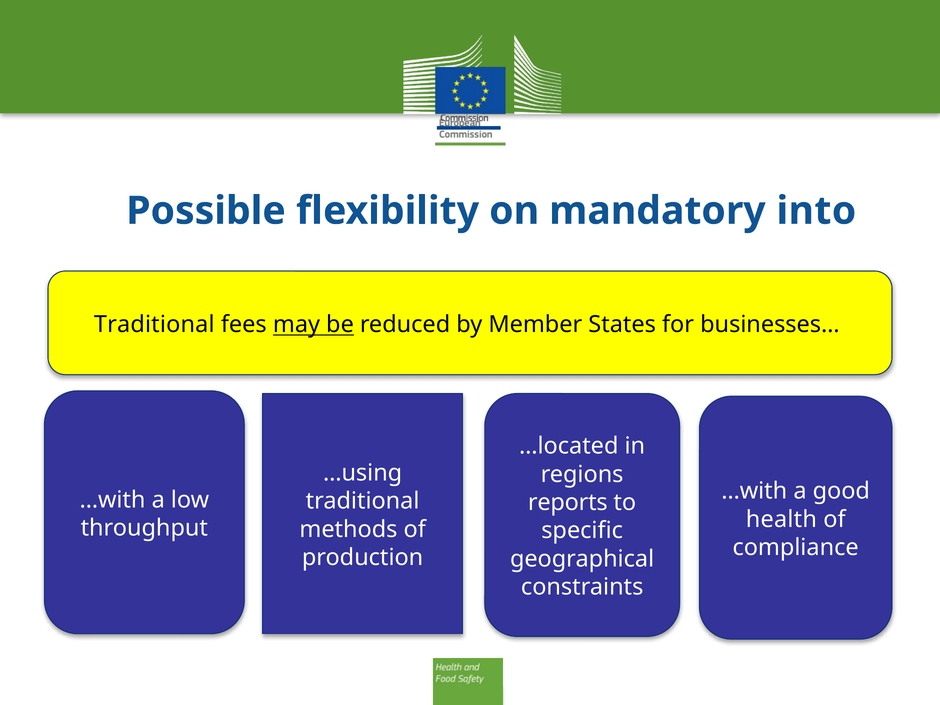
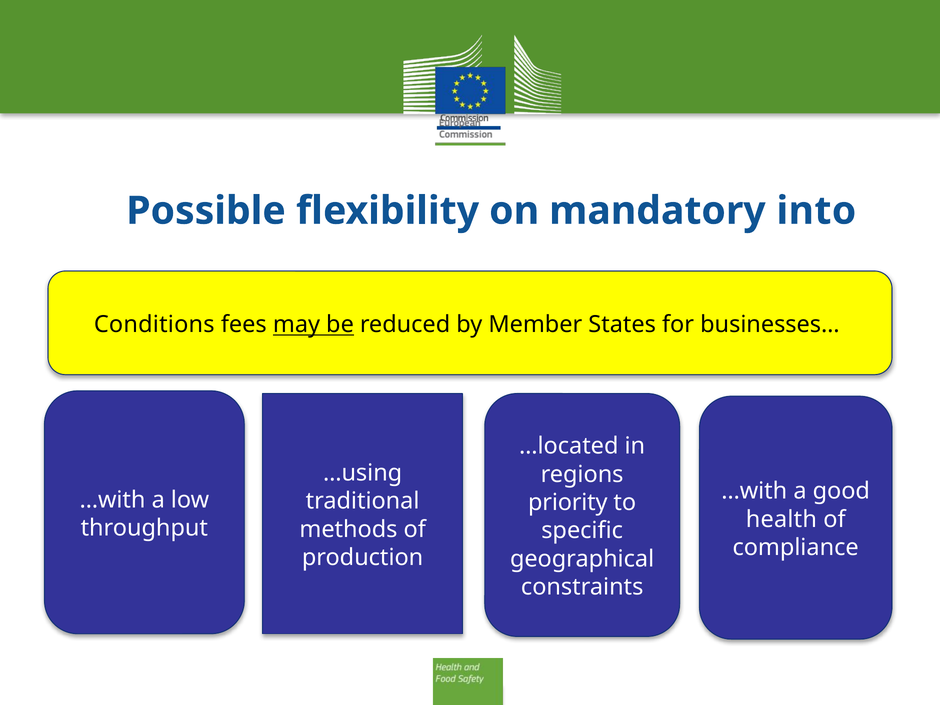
Traditional at (154, 324): Traditional -> Conditions
reports: reports -> priority
